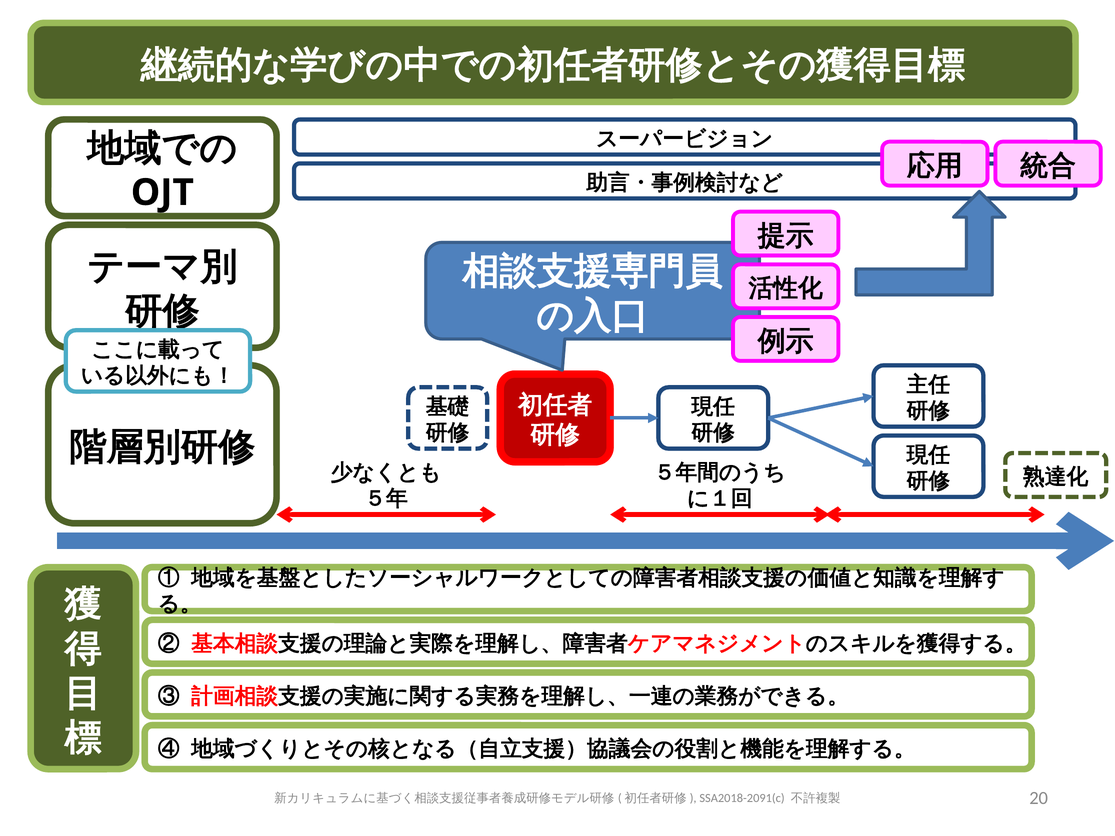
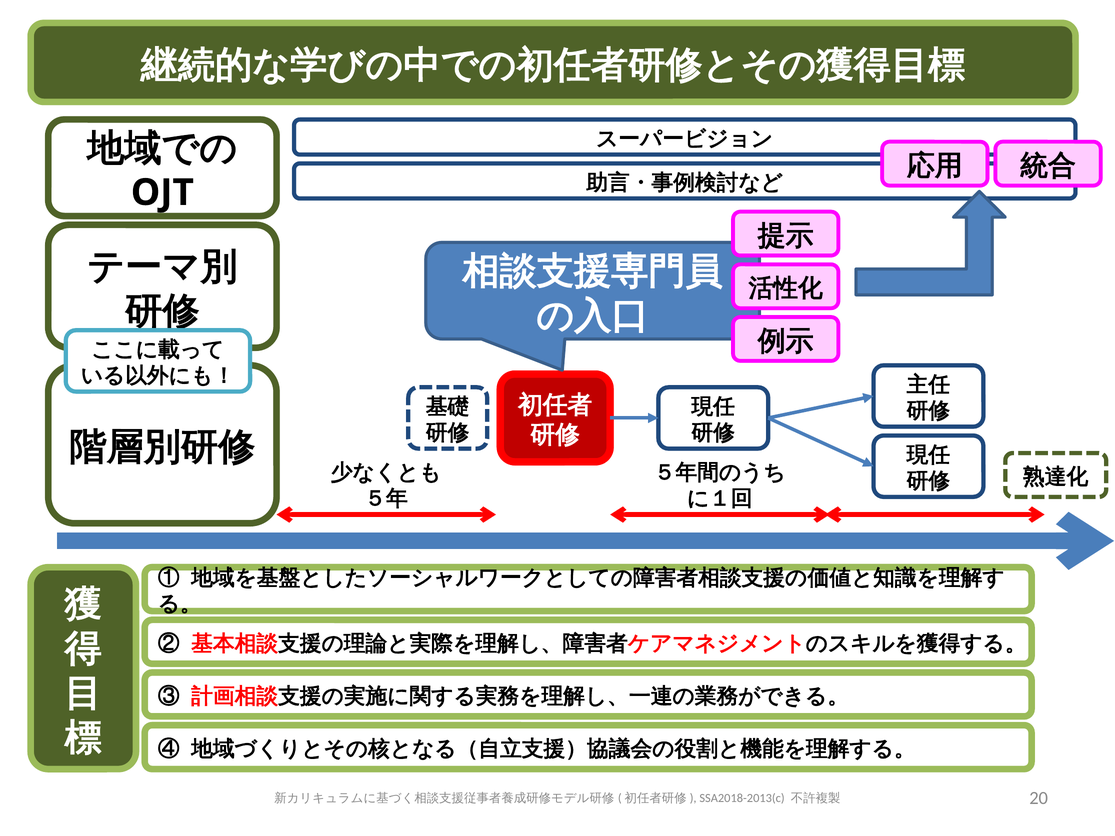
SSA2018-2091(c: SSA2018-2091(c -> SSA2018-2013(c
